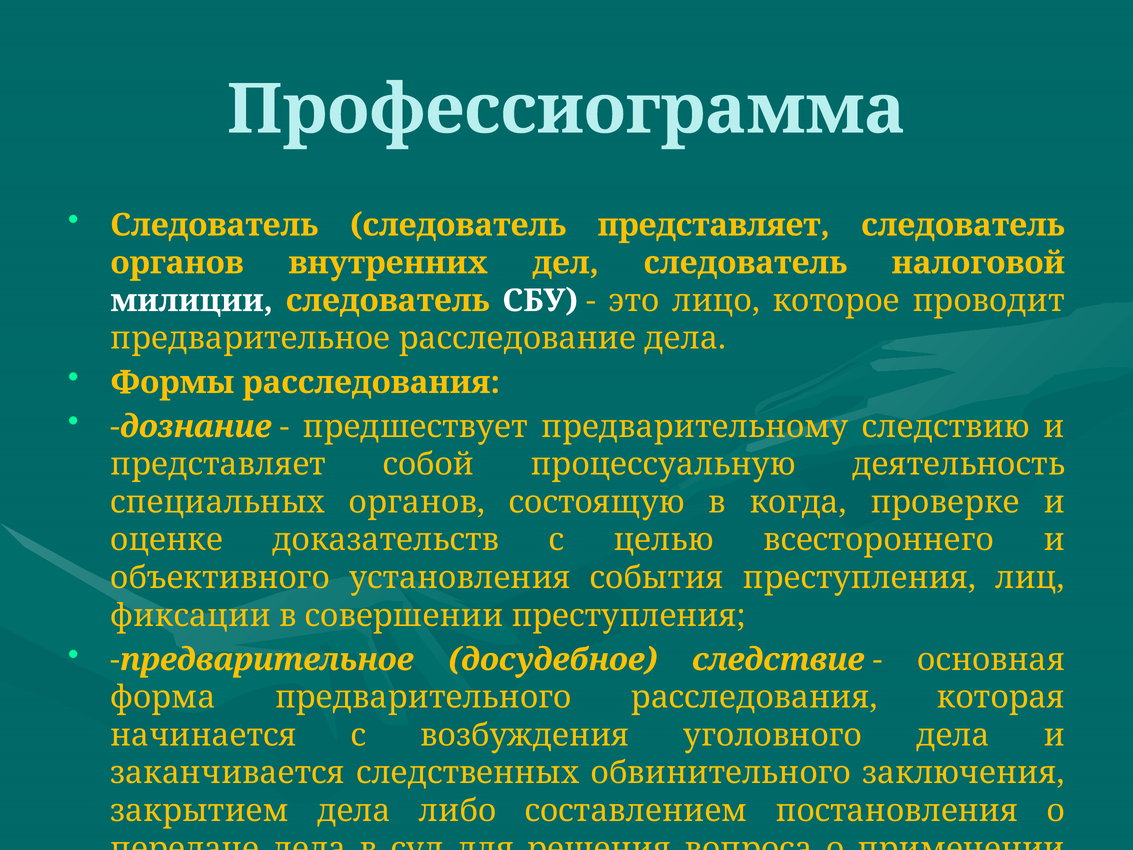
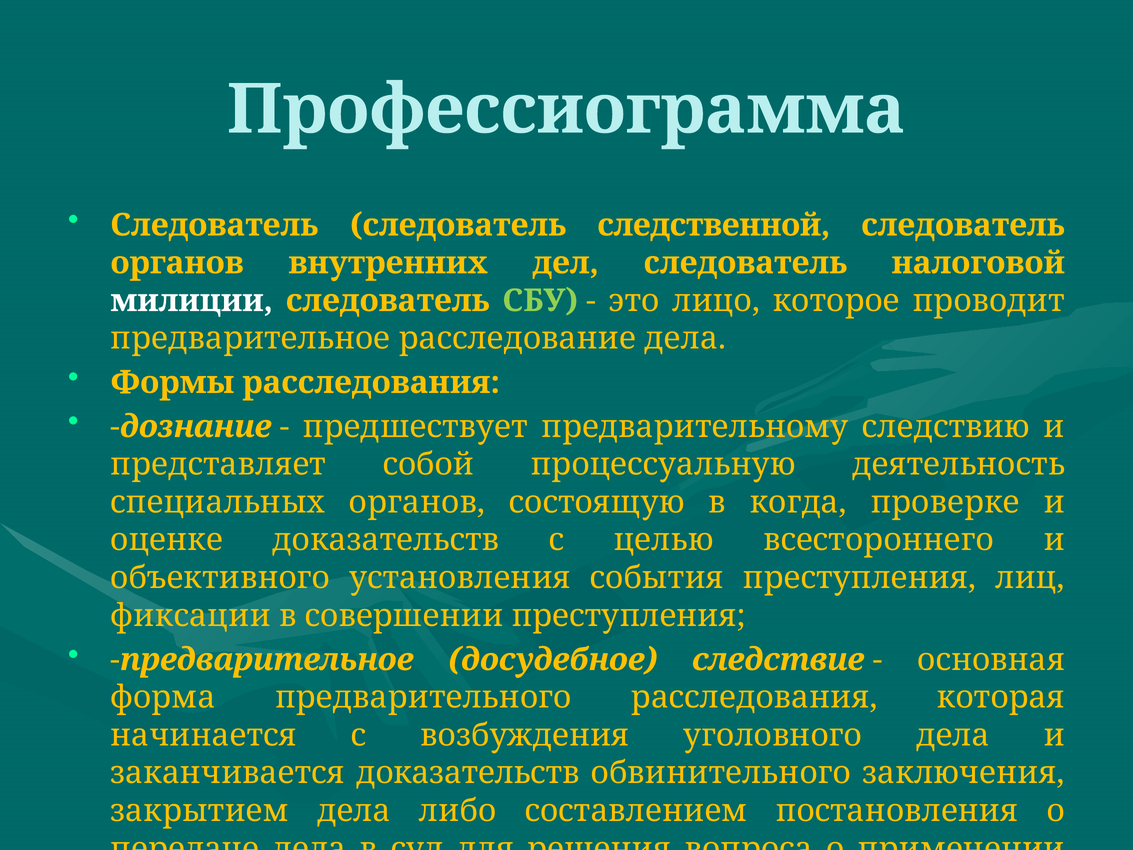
следователь представляет: представляет -> следственной
СБУ colour: white -> light green
заканчивается следственных: следственных -> доказательств
